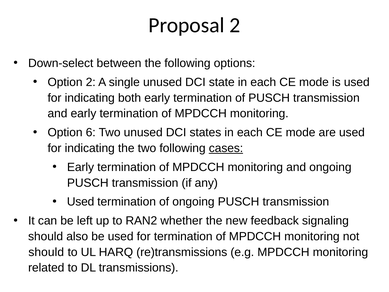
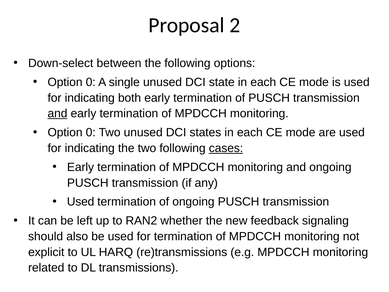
2 at (91, 82): 2 -> 0
and at (57, 113) underline: none -> present
6 at (91, 132): 6 -> 0
should at (46, 252): should -> explicit
